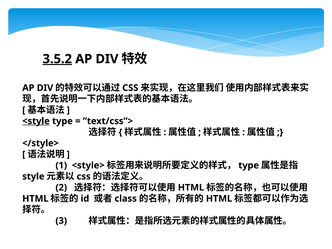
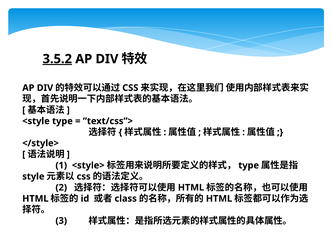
<style underline: present -> none
